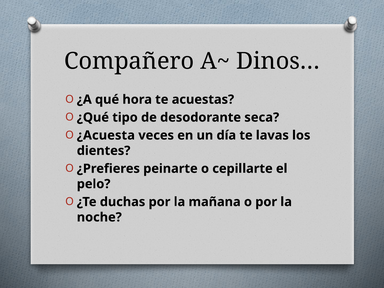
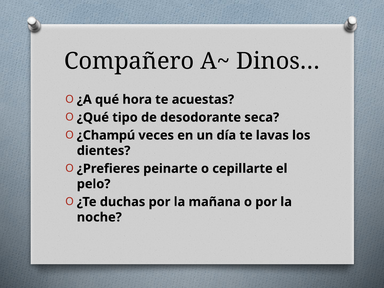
¿Acuesta: ¿Acuesta -> ¿Champú
